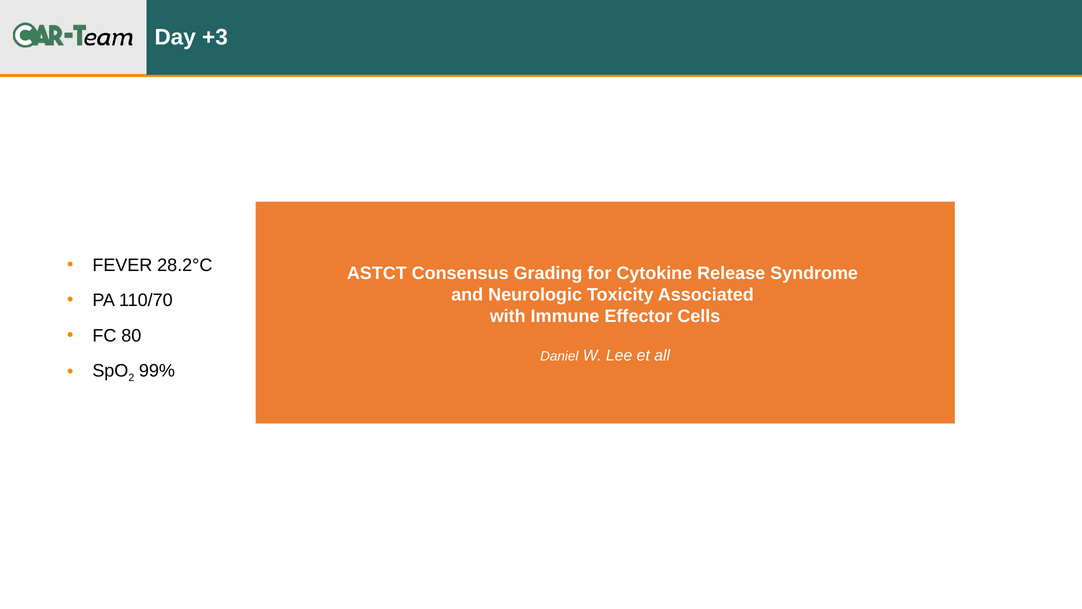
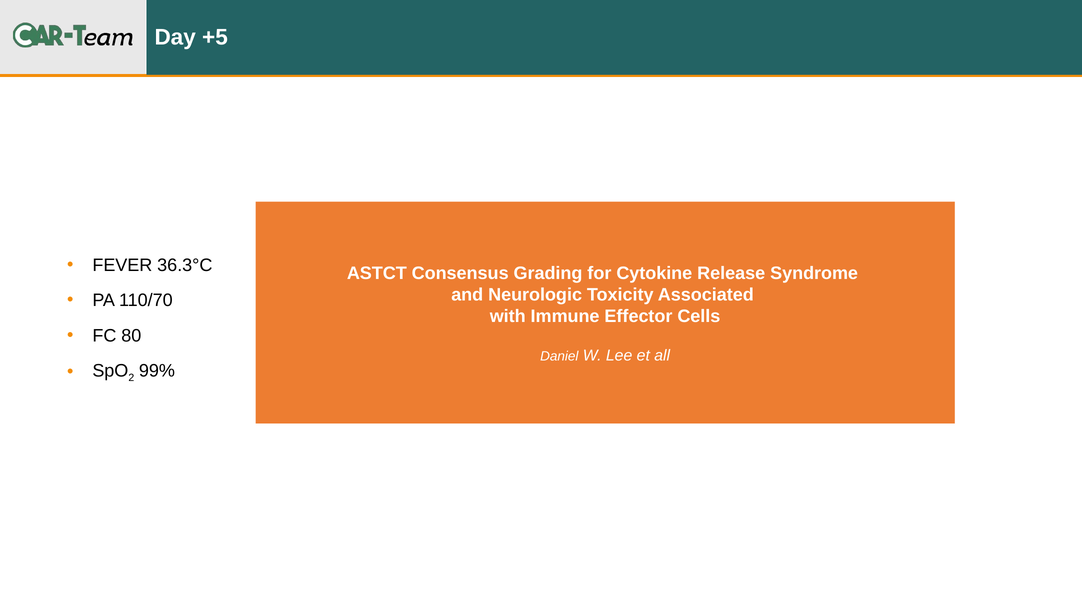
+3: +3 -> +5
28.2°C: 28.2°C -> 36.3°C
